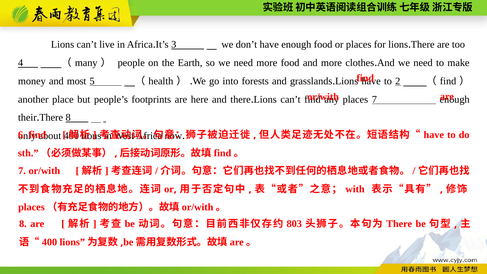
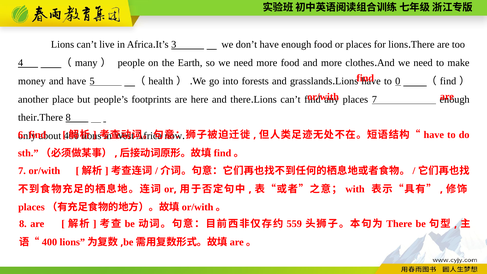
and most: most -> have
2: 2 -> 0
803: 803 -> 559
